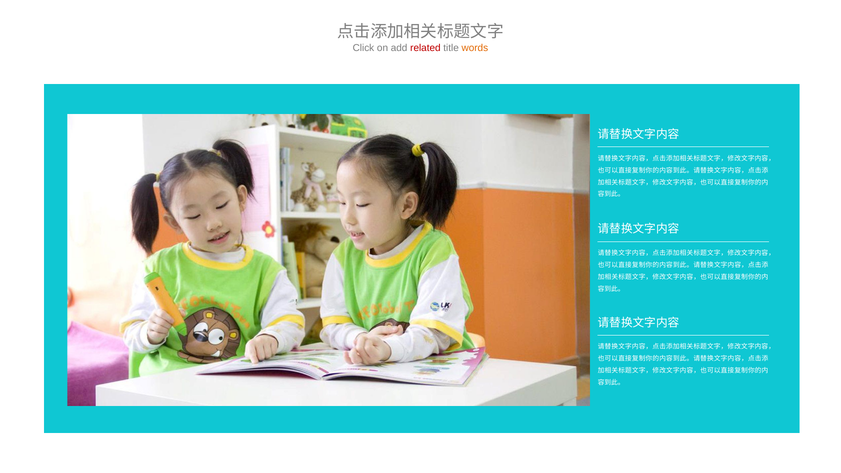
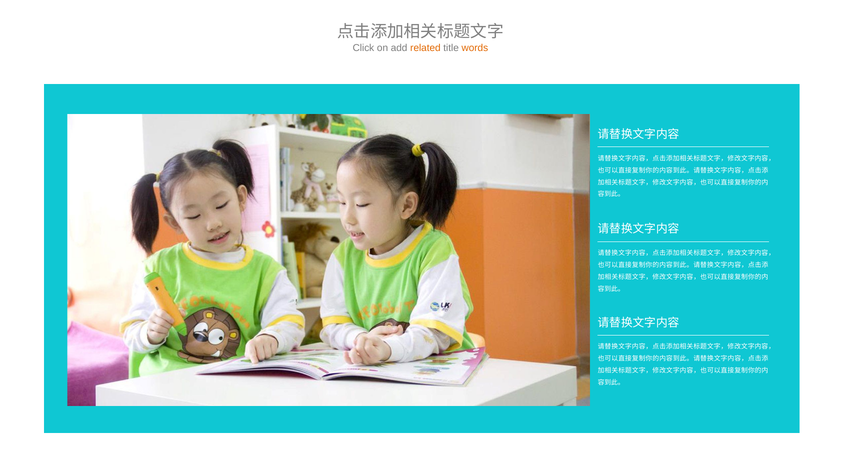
related colour: red -> orange
